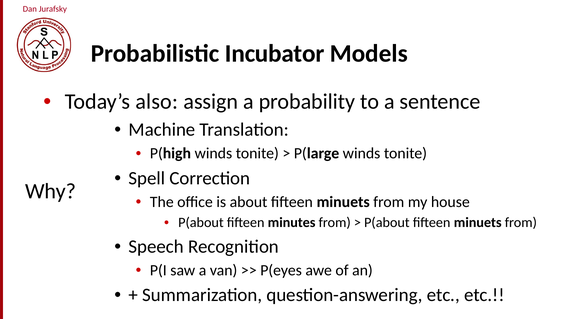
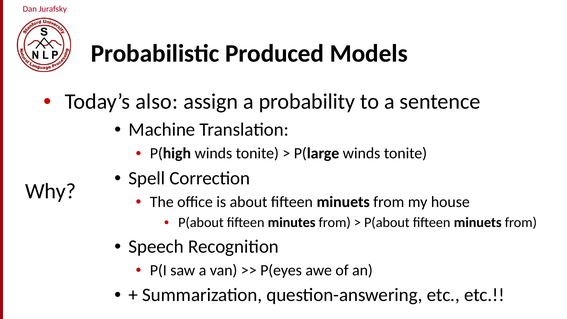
Incubator: Incubator -> Produced
